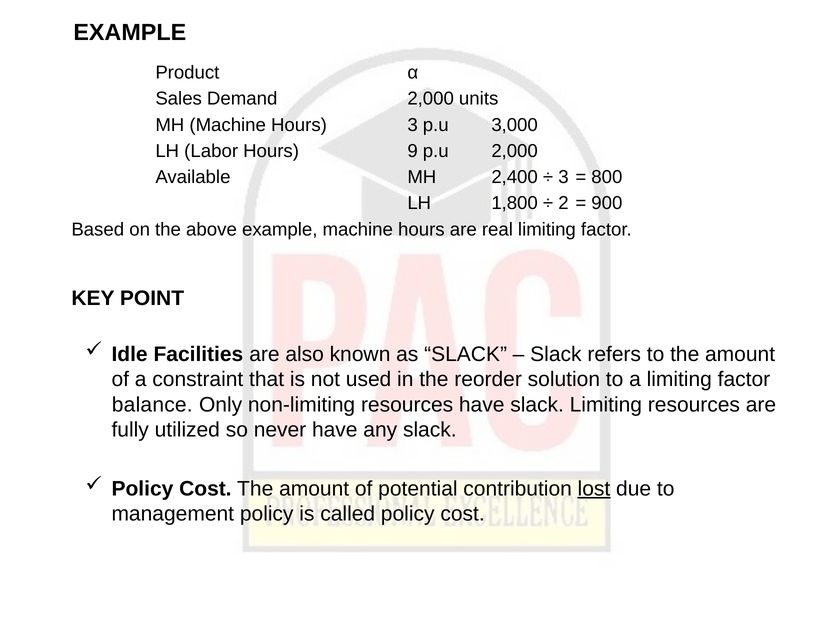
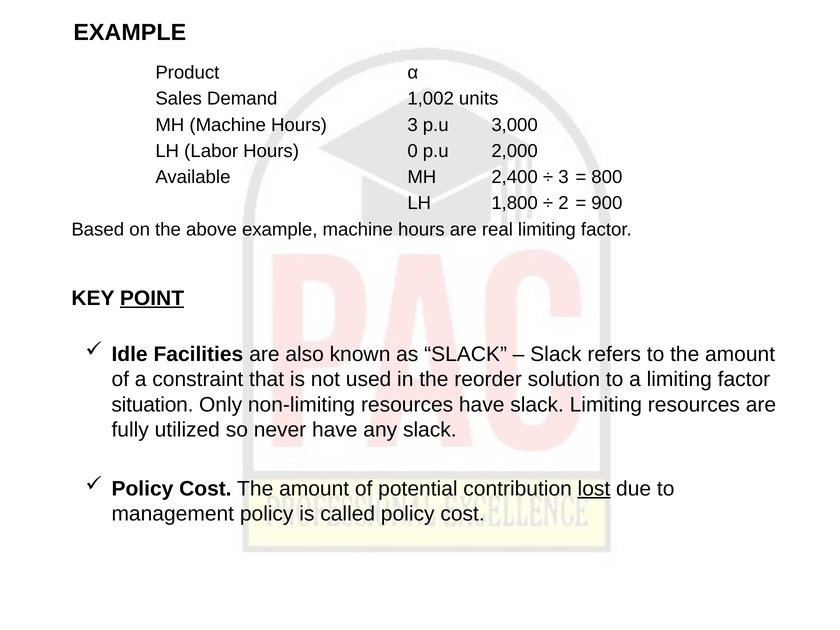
Demand 2,000: 2,000 -> 1,002
9: 9 -> 0
POINT underline: none -> present
balance: balance -> situation
